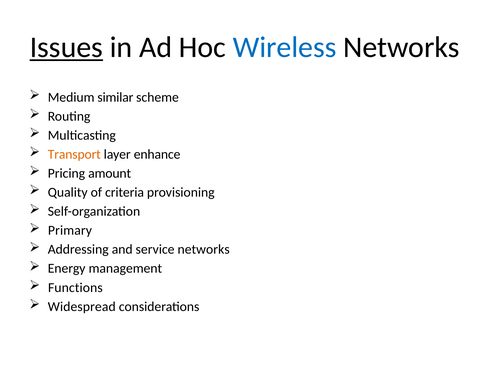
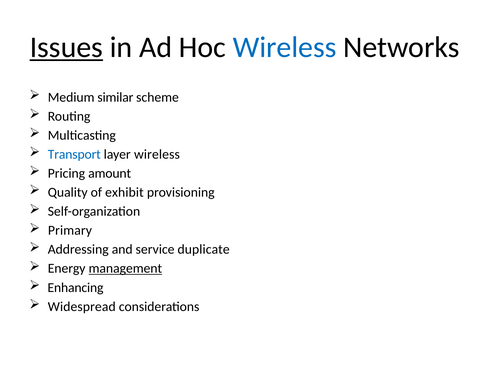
Transport colour: orange -> blue
layer enhance: enhance -> wireless
criteria: criteria -> exhibit
service networks: networks -> duplicate
management underline: none -> present
Functions: Functions -> Enhancing
